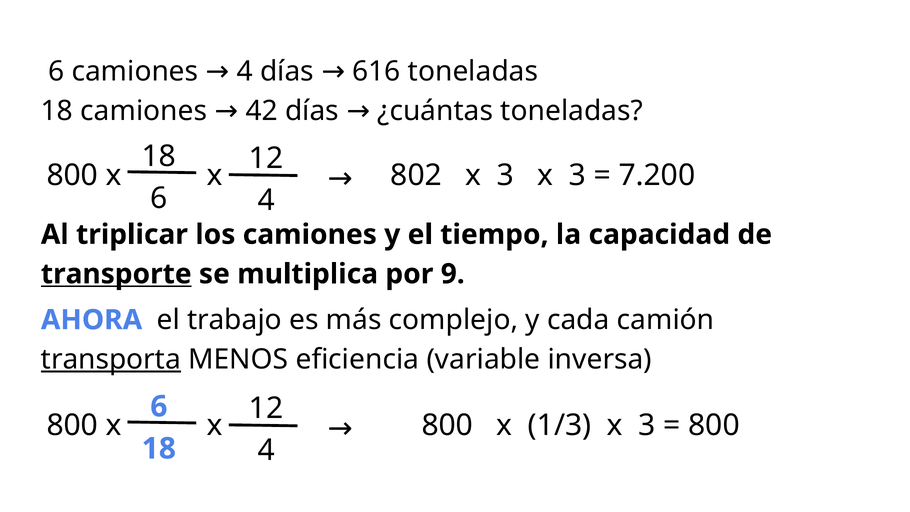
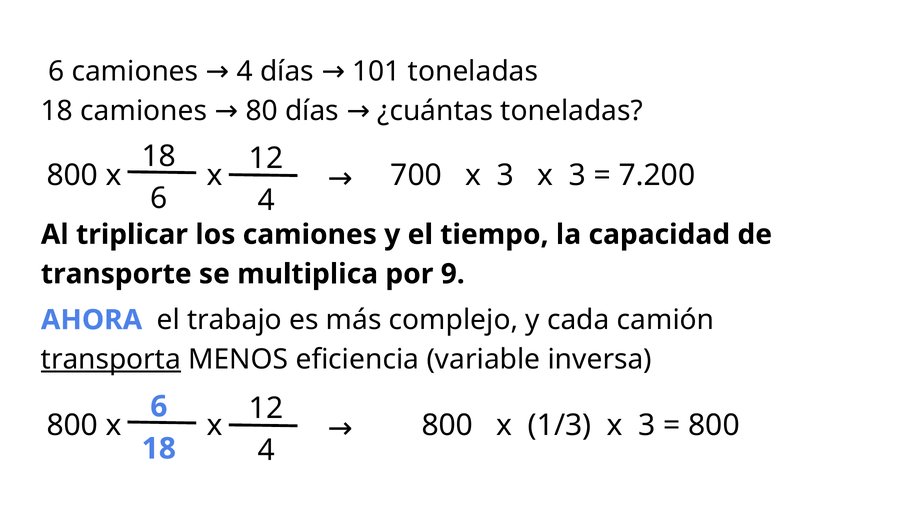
616: 616 -> 101
42: 42 -> 80
802: 802 -> 700
transporte underline: present -> none
